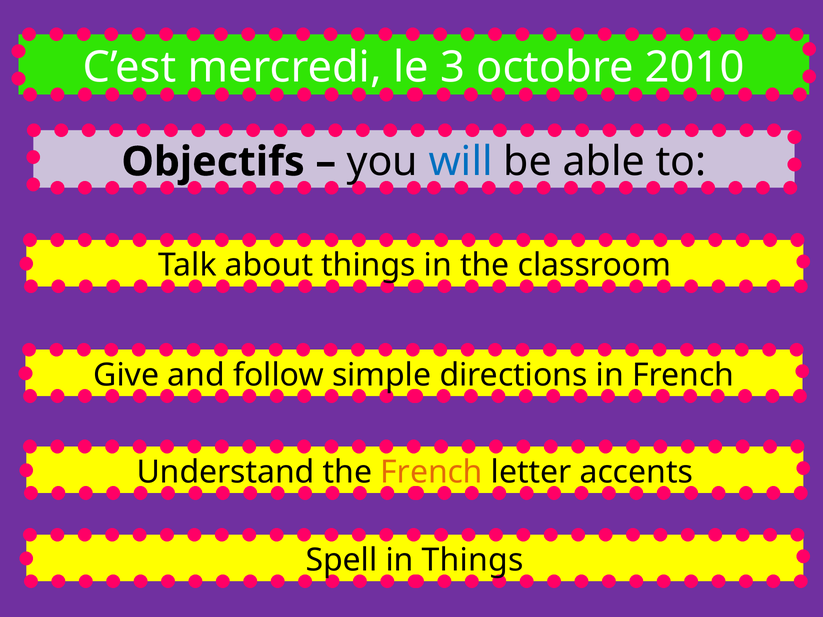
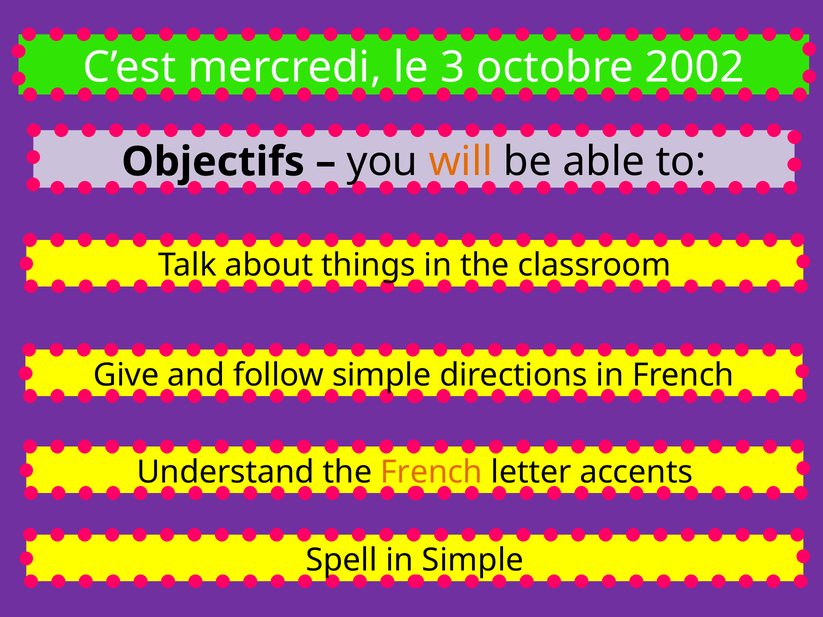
2010: 2010 -> 2002
will colour: blue -> orange
in Things: Things -> Simple
